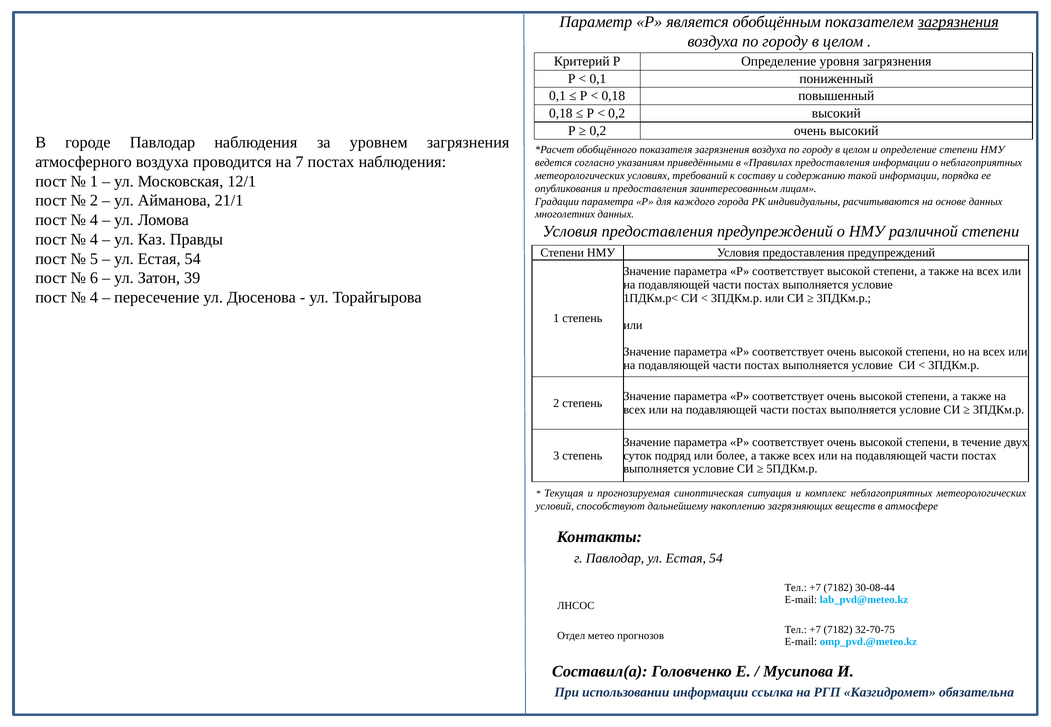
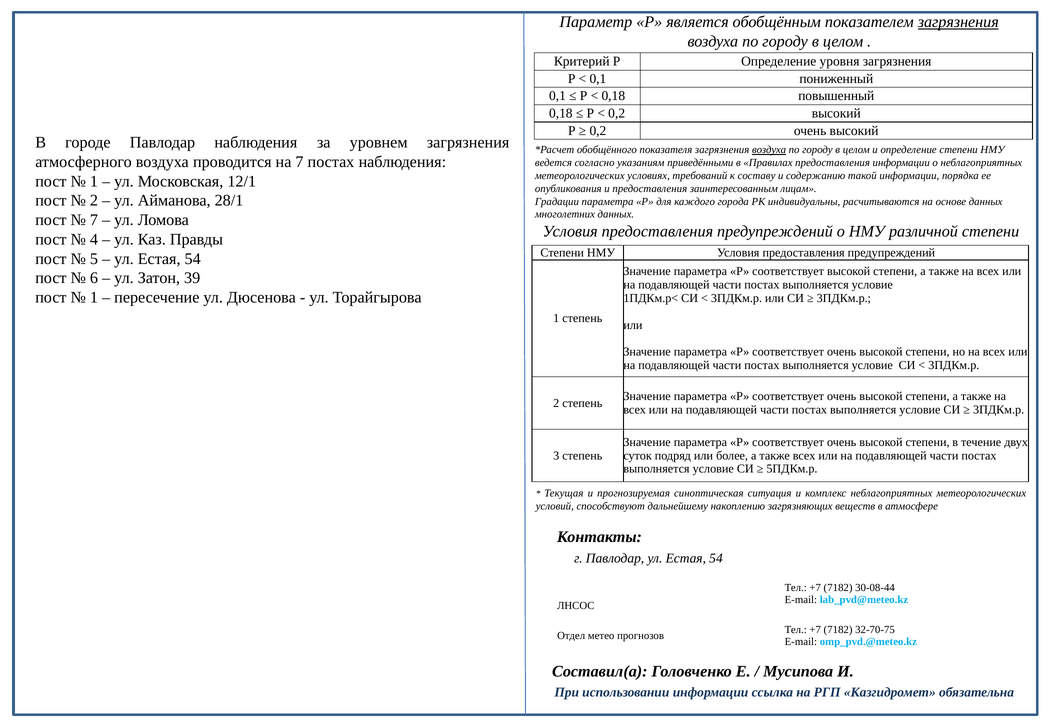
воздуха at (769, 150) underline: none -> present
21/1: 21/1 -> 28/1
4 at (94, 220): 4 -> 7
4 at (94, 298): 4 -> 1
